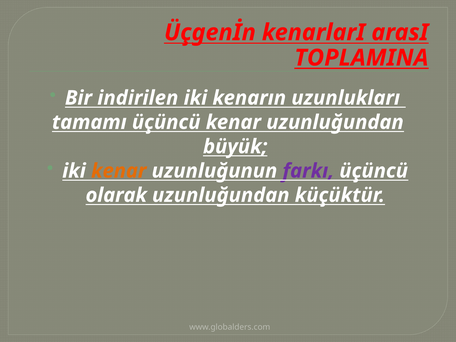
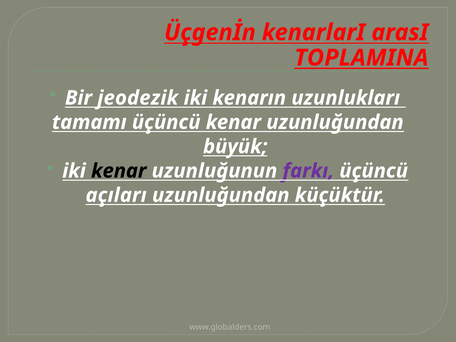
indirilen: indirilen -> jeodezik
kenar at (119, 171) colour: orange -> black
olarak: olarak -> açıları
